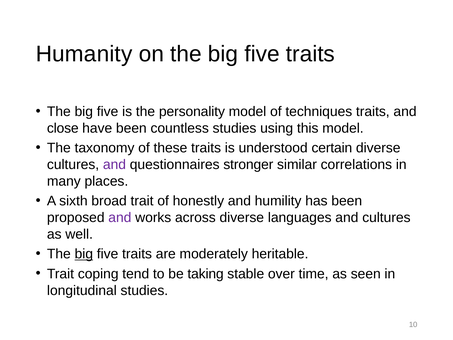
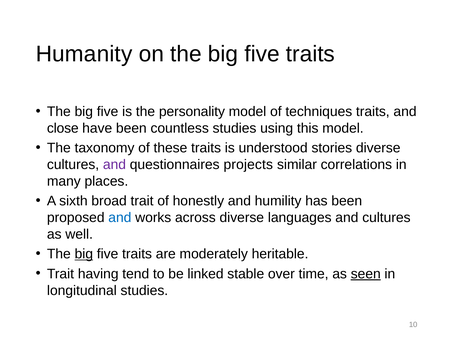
certain: certain -> stories
stronger: stronger -> projects
and at (120, 218) colour: purple -> blue
coping: coping -> having
taking: taking -> linked
seen underline: none -> present
